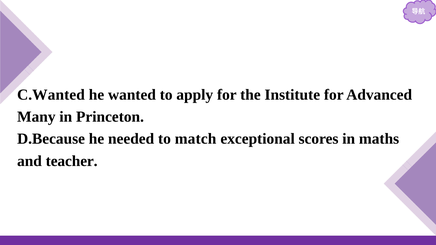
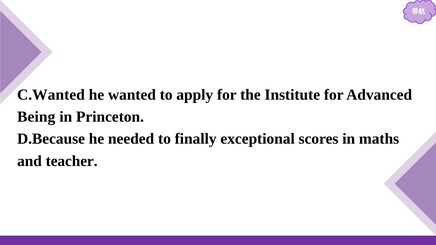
Many: Many -> Being
match: match -> finally
